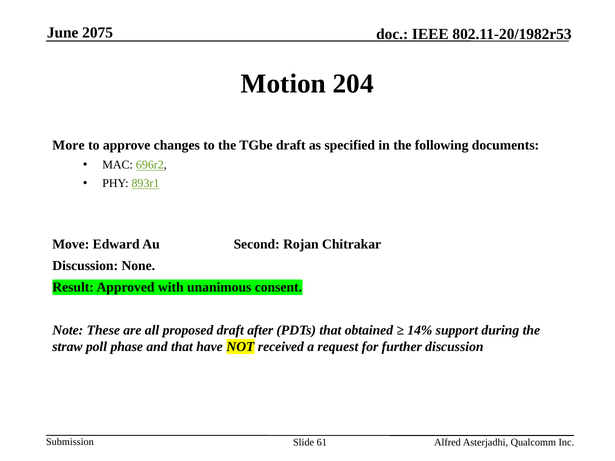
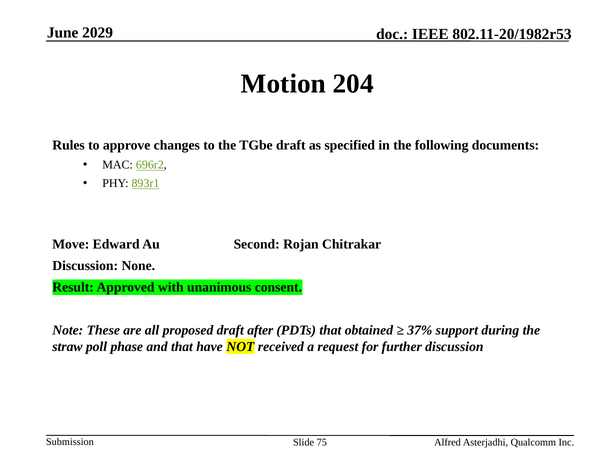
2075: 2075 -> 2029
More: More -> Rules
14%: 14% -> 37%
61: 61 -> 75
